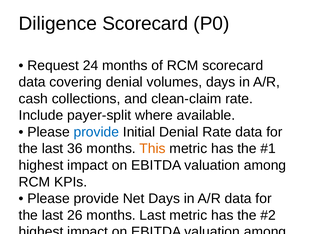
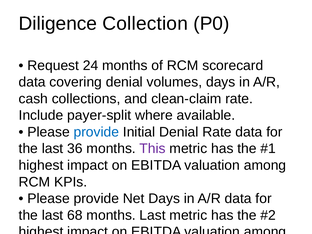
Diligence Scorecard: Scorecard -> Collection
This at (153, 149) colour: orange -> purple
26: 26 -> 68
